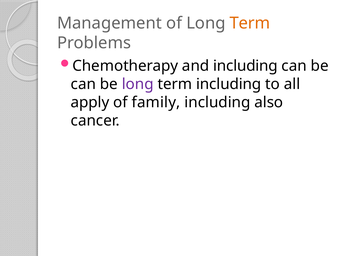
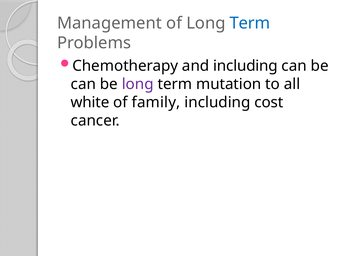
Term at (250, 23) colour: orange -> blue
term including: including -> mutation
apply: apply -> white
also: also -> cost
